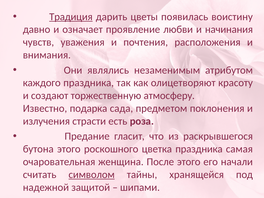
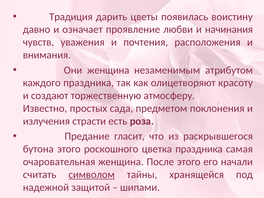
Традиция underline: present -> none
Они являлись: являлись -> женщина
подарка: подарка -> простых
